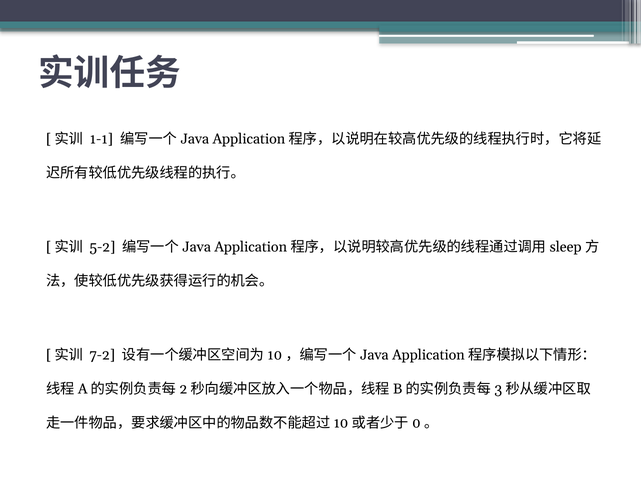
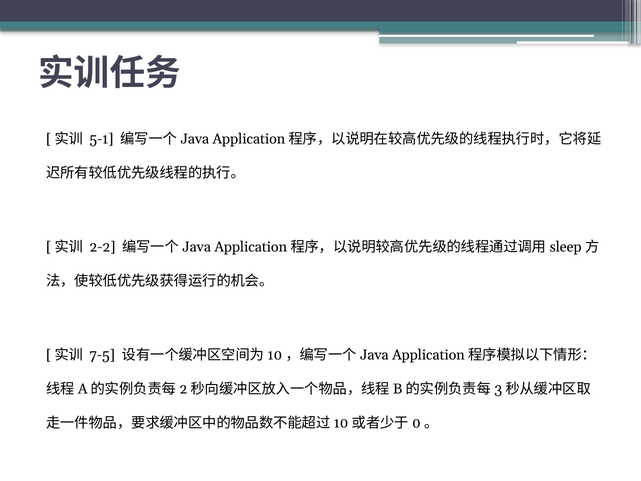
1-1: 1-1 -> 5-1
5-2: 5-2 -> 2-2
7-2: 7-2 -> 7-5
